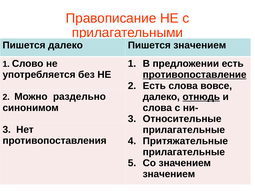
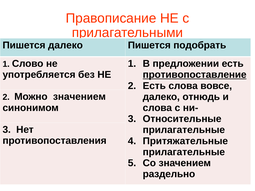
Пишется значением: значением -> подобрать
отнюдь underline: present -> none
Можно раздельно: раздельно -> значением
значением at (169, 174): значением -> раздельно
